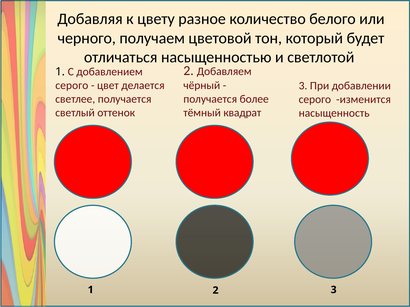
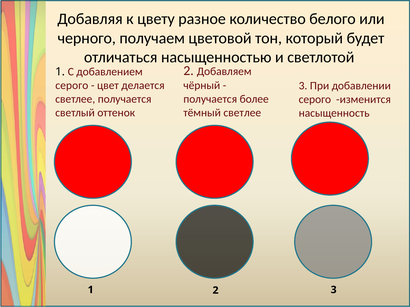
тёмный квадрат: квадрат -> светлее
